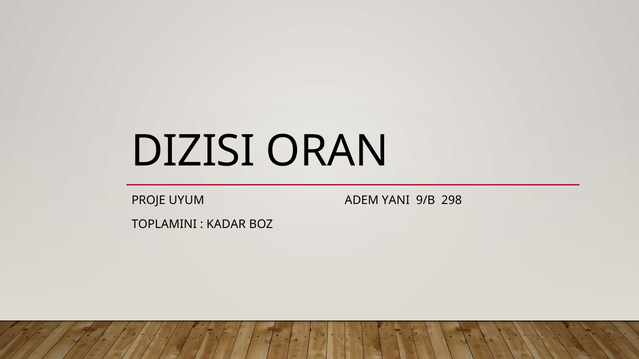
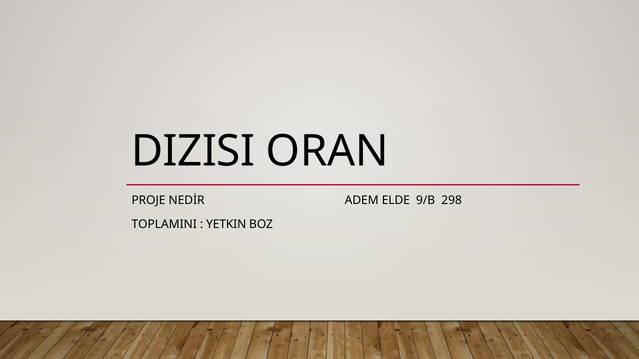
UYUM: UYUM -> NEDİR
YANI: YANI -> ELDE
KADAR: KADAR -> YETKIN
